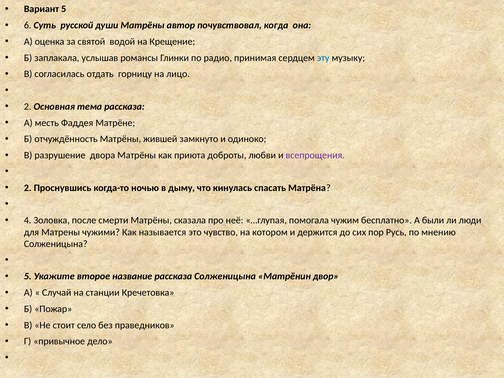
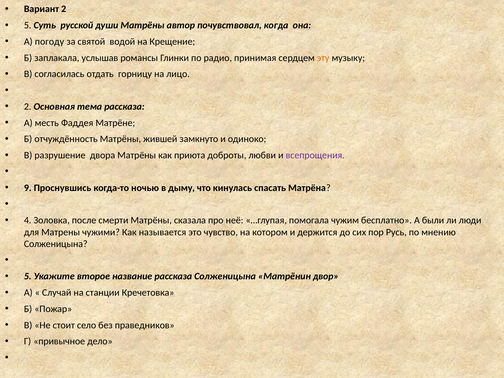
Вариант 5: 5 -> 2
6 at (28, 25): 6 -> 5
оценка: оценка -> погоду
эту colour: blue -> orange
2 at (28, 188): 2 -> 9
